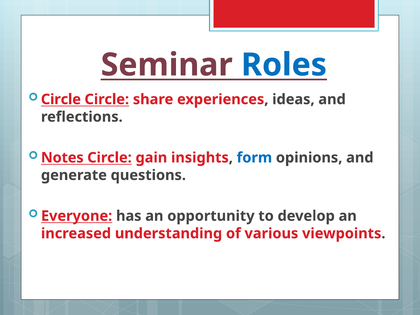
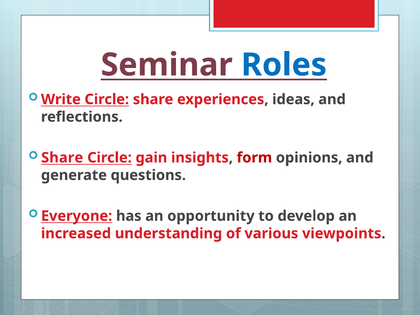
Circle at (61, 99): Circle -> Write
Notes at (62, 158): Notes -> Share
form colour: blue -> red
